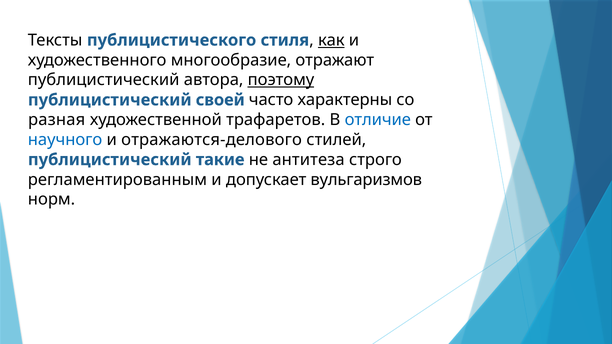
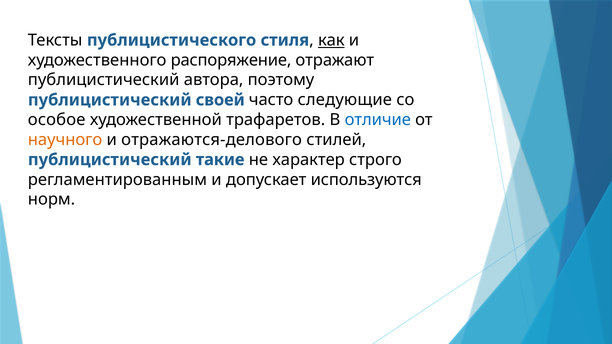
многообразие: многообразие -> распоряжение
поэтому underline: present -> none
характерны: характерны -> следующие
разная: разная -> особое
научного colour: blue -> orange
антитеза: антитеза -> характер
вульгаризмов: вульгаризмов -> используются
